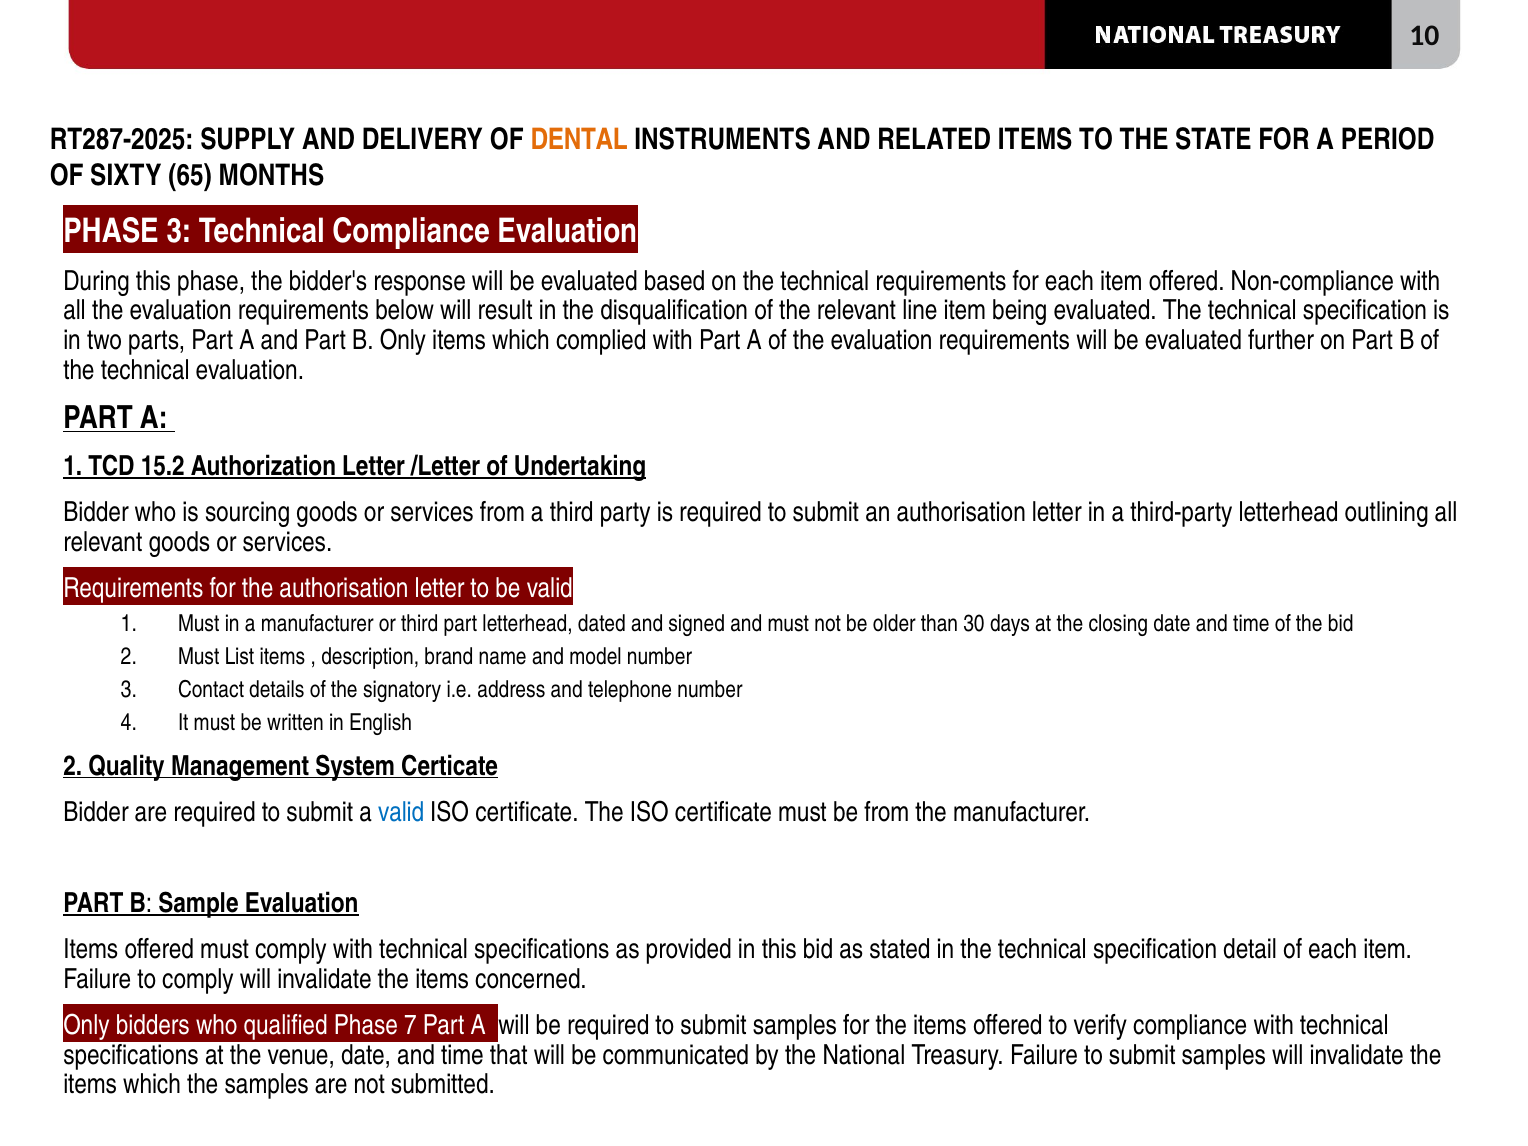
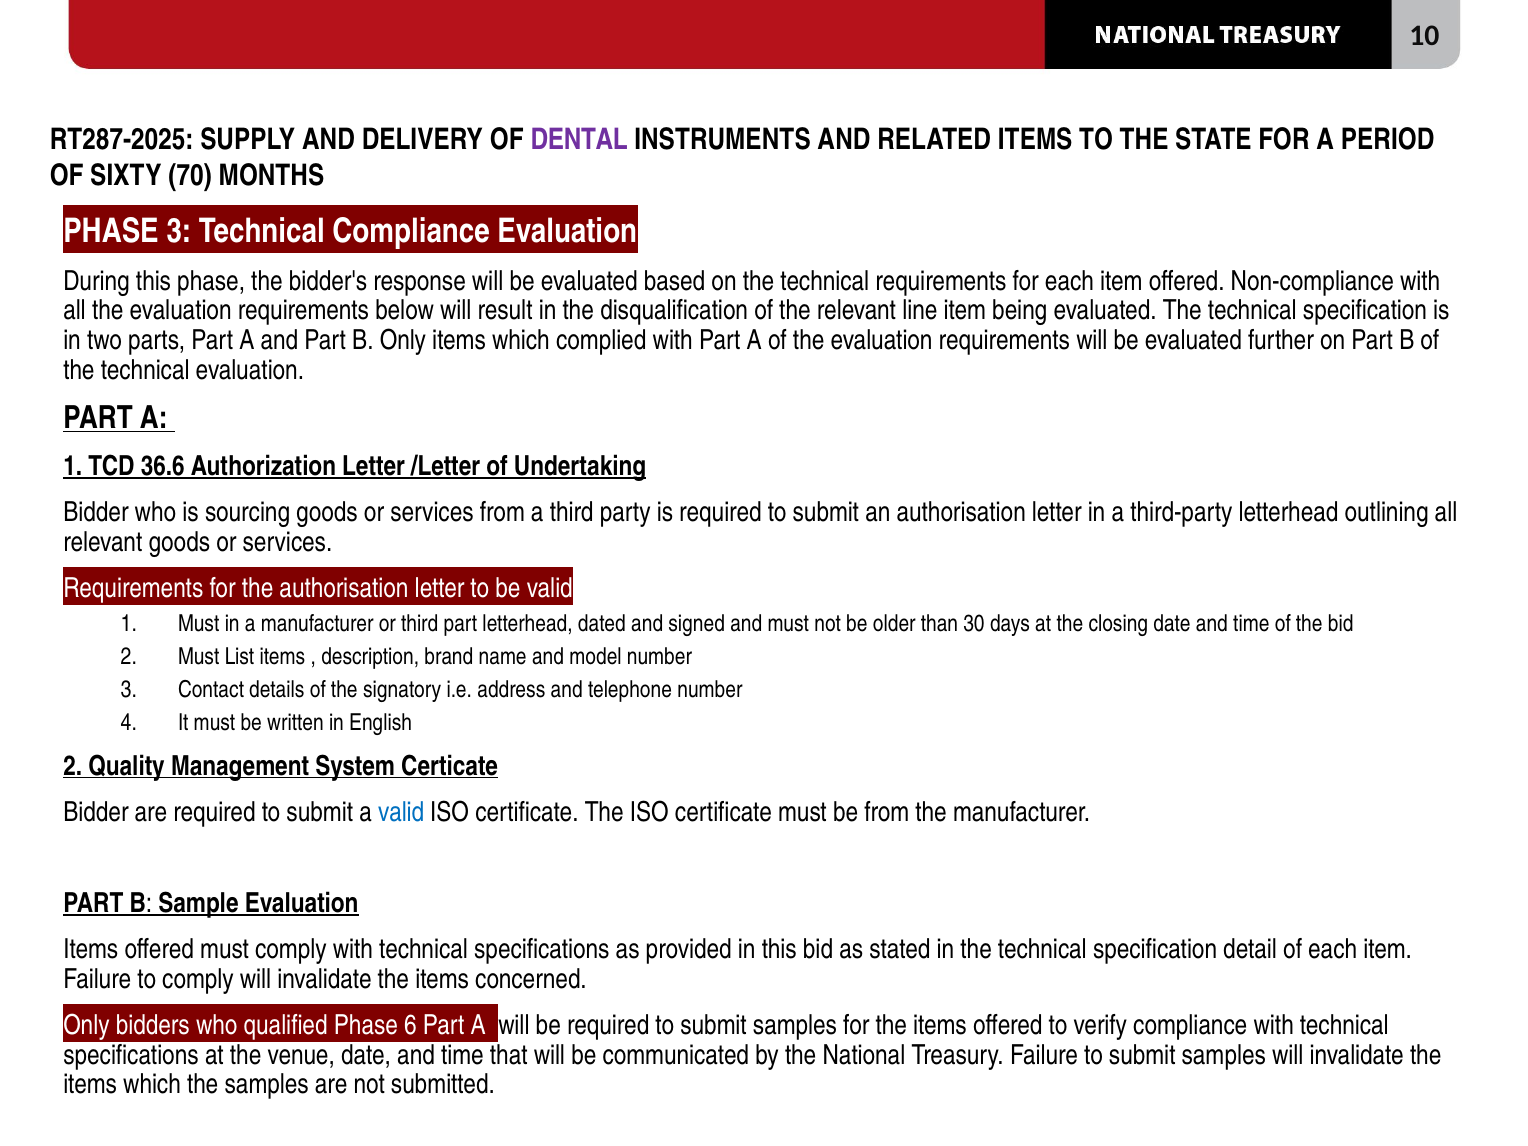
DENTAL colour: orange -> purple
65: 65 -> 70
15.2: 15.2 -> 36.6
7: 7 -> 6
